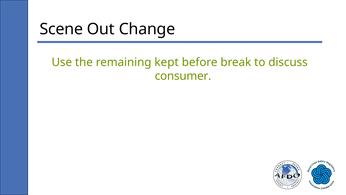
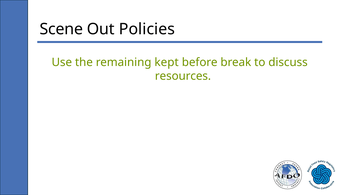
Change: Change -> Policies
consumer: consumer -> resources
